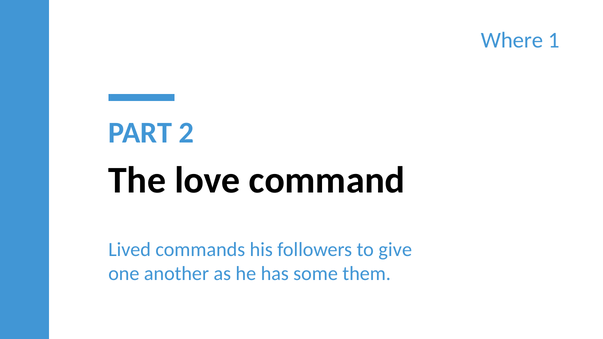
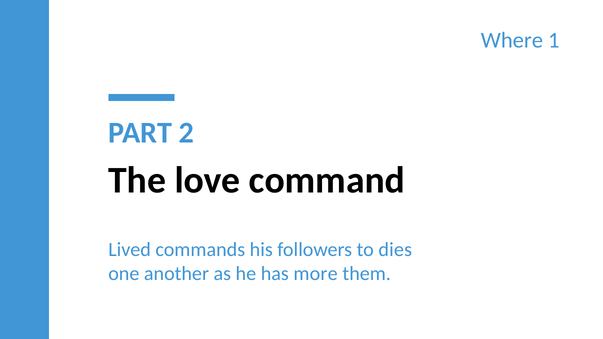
give: give -> dies
some: some -> more
